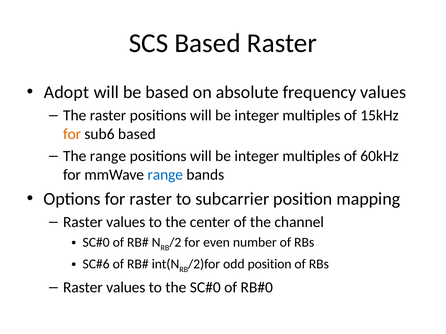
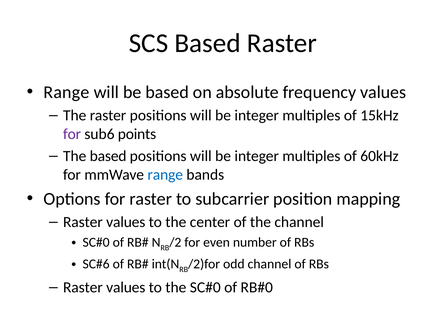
Adopt at (67, 92): Adopt -> Range
for at (72, 134) colour: orange -> purple
sub6 based: based -> points
The range: range -> based
odd position: position -> channel
